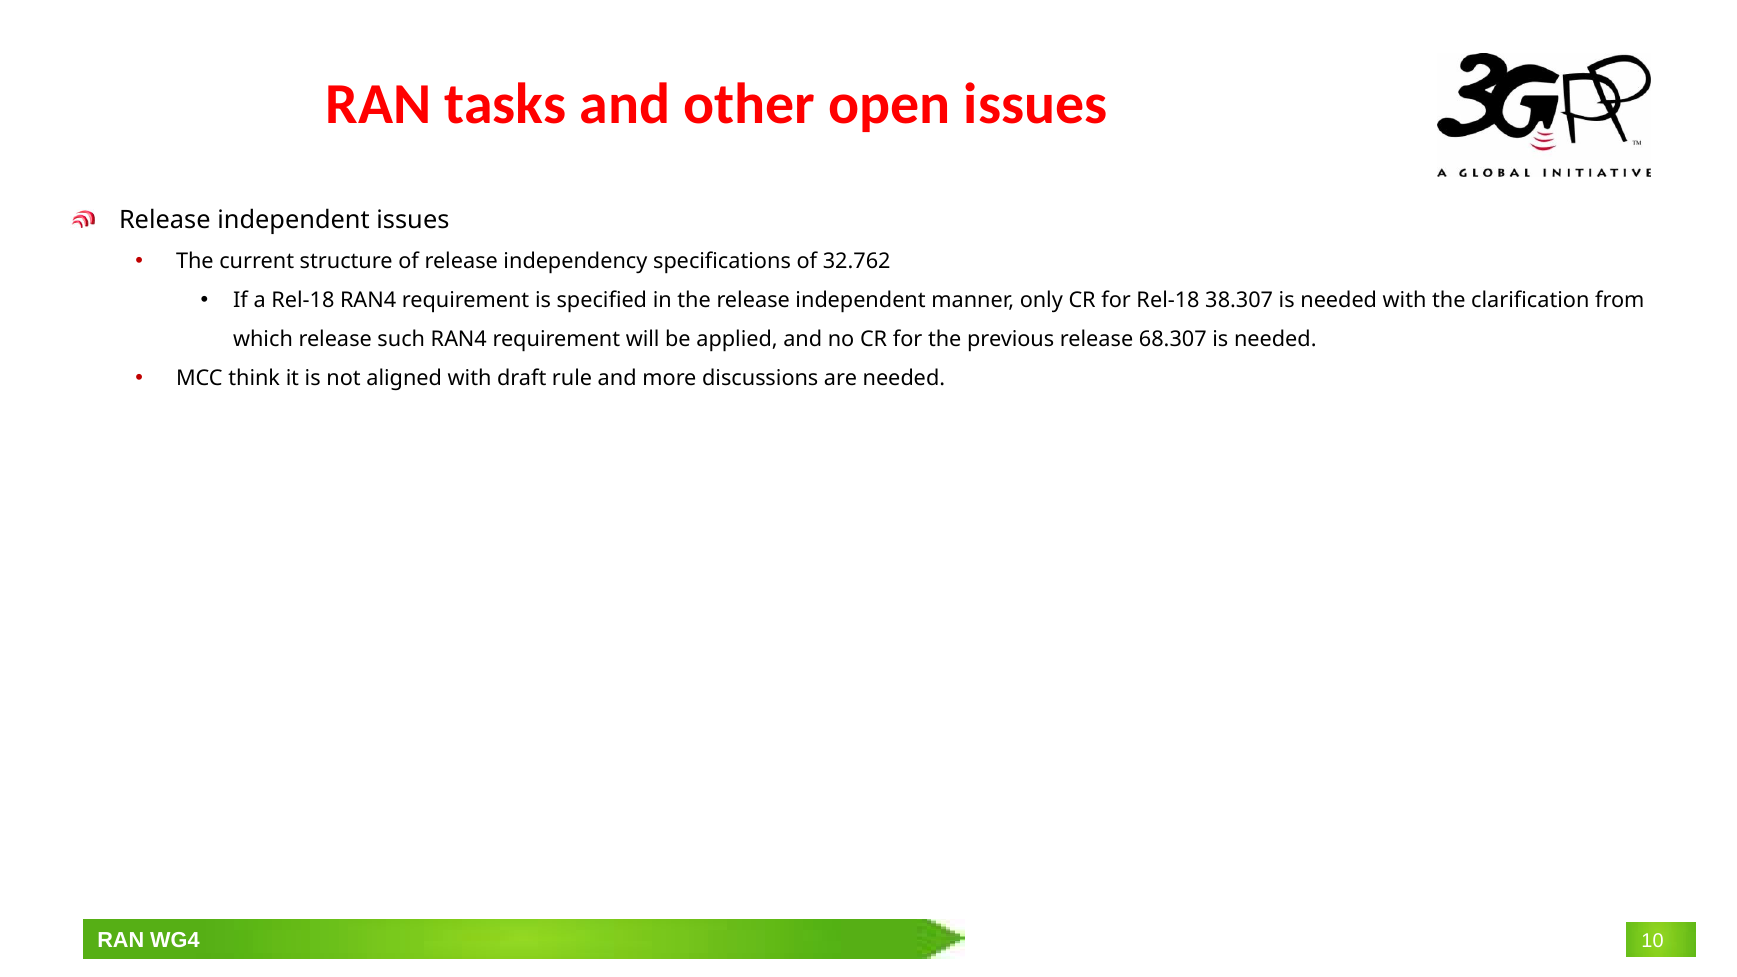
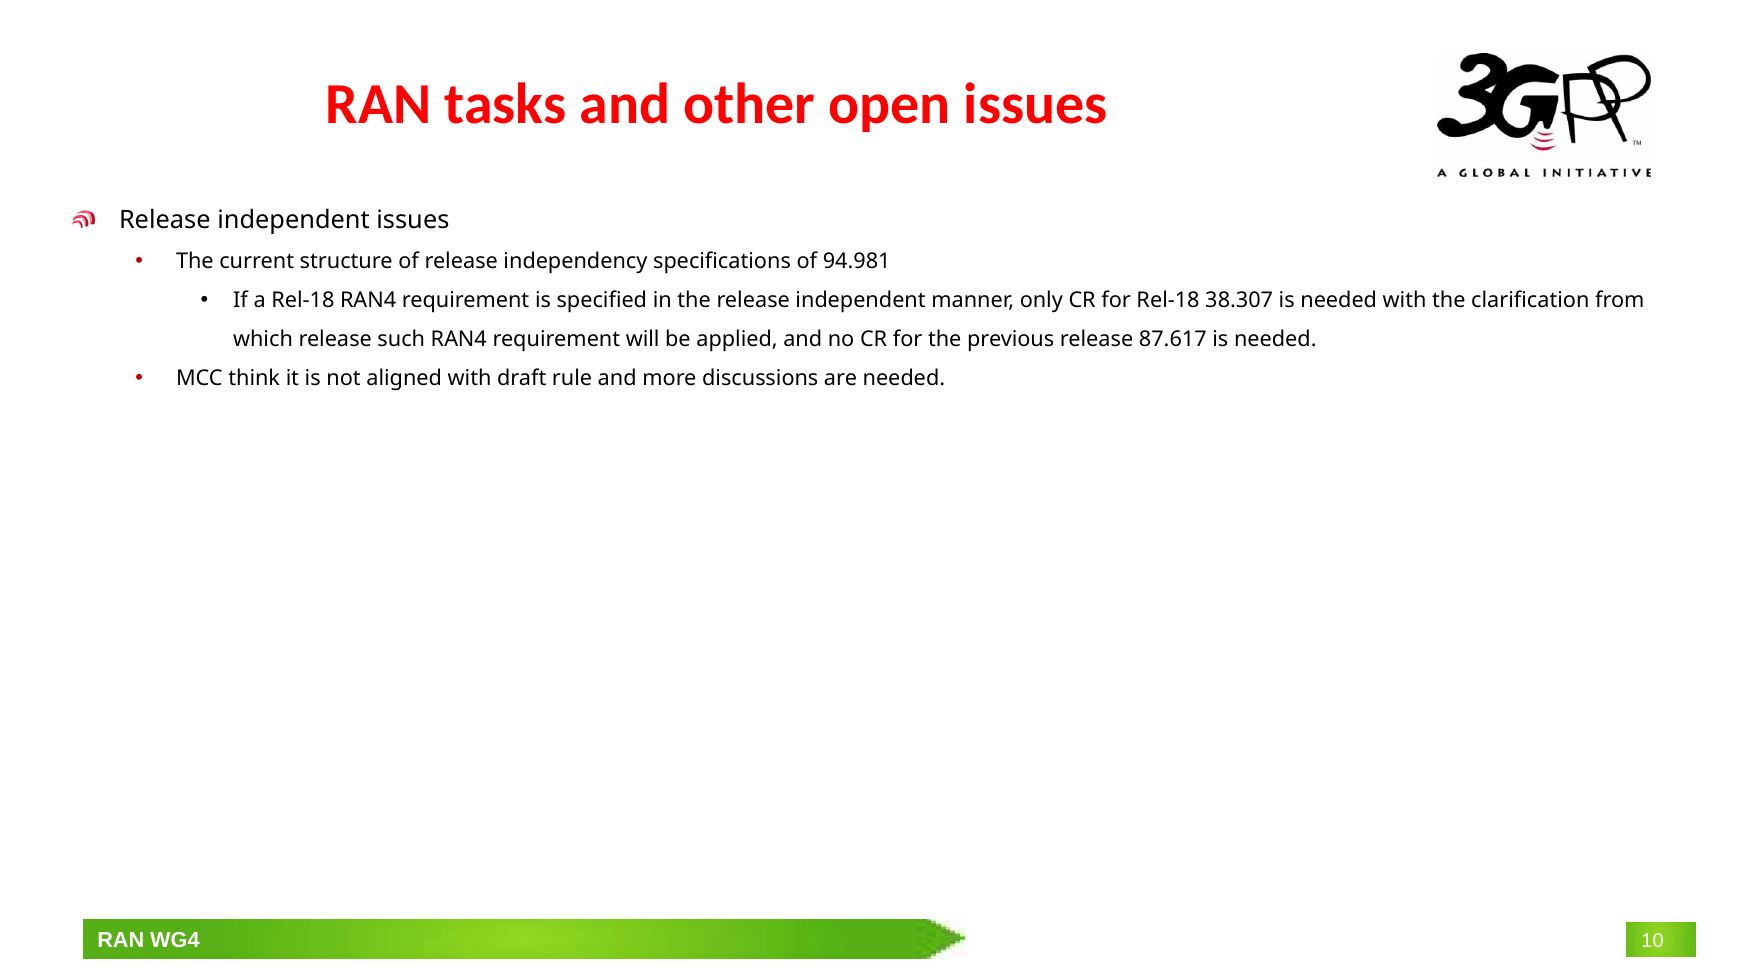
32.762: 32.762 -> 94.981
68.307: 68.307 -> 87.617
